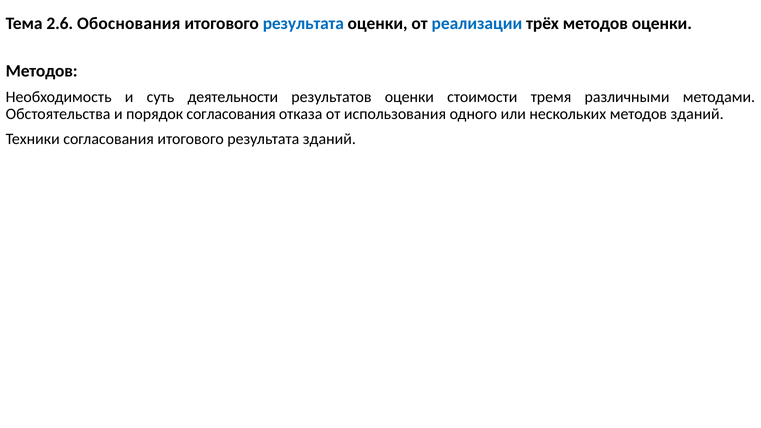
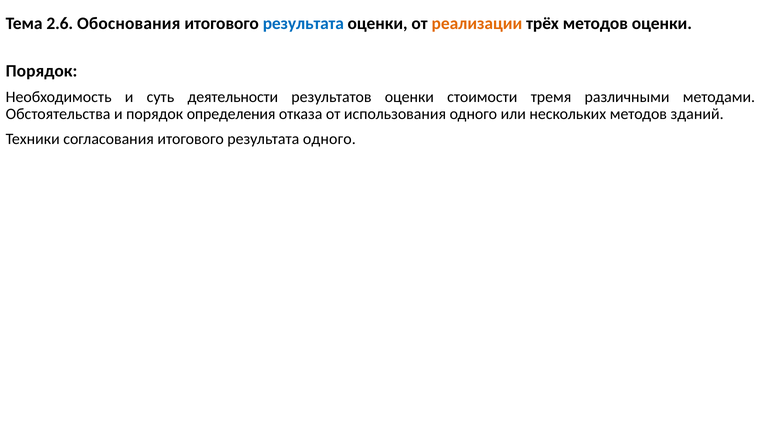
реализации colour: blue -> orange
Методов at (42, 71): Методов -> Порядок
порядок согласования: согласования -> определения
результата зданий: зданий -> одного
